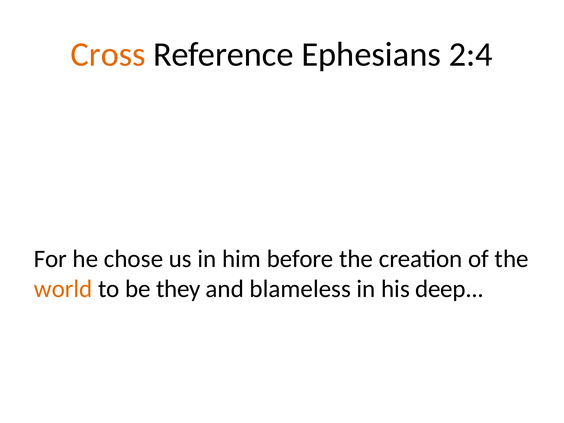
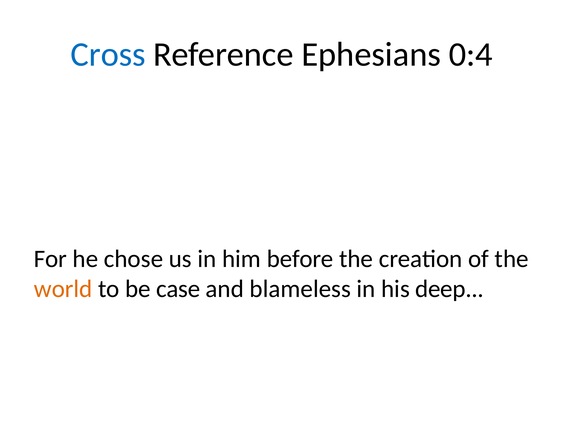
Cross colour: orange -> blue
2:4: 2:4 -> 0:4
they: they -> case
